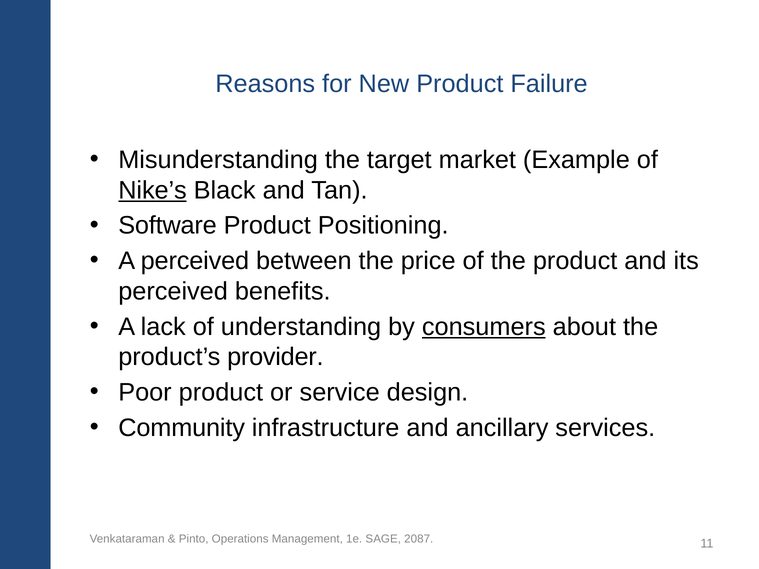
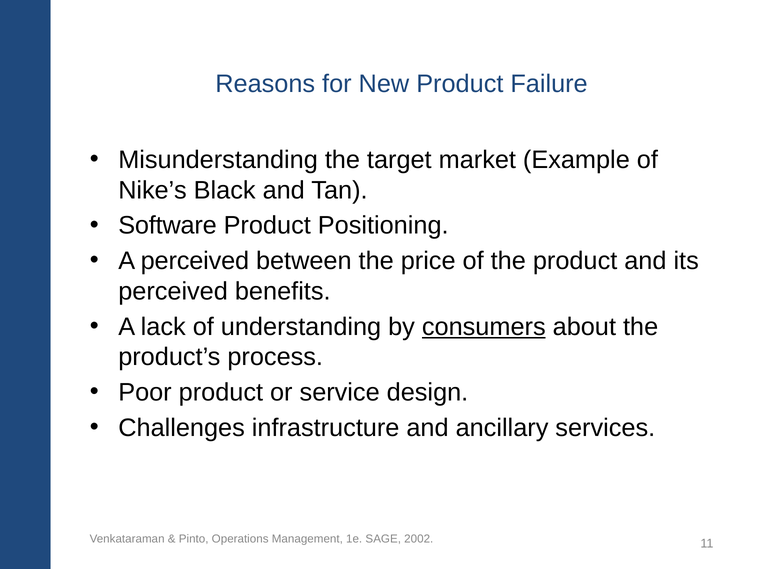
Nike’s underline: present -> none
provider: provider -> process
Community: Community -> Challenges
2087: 2087 -> 2002
